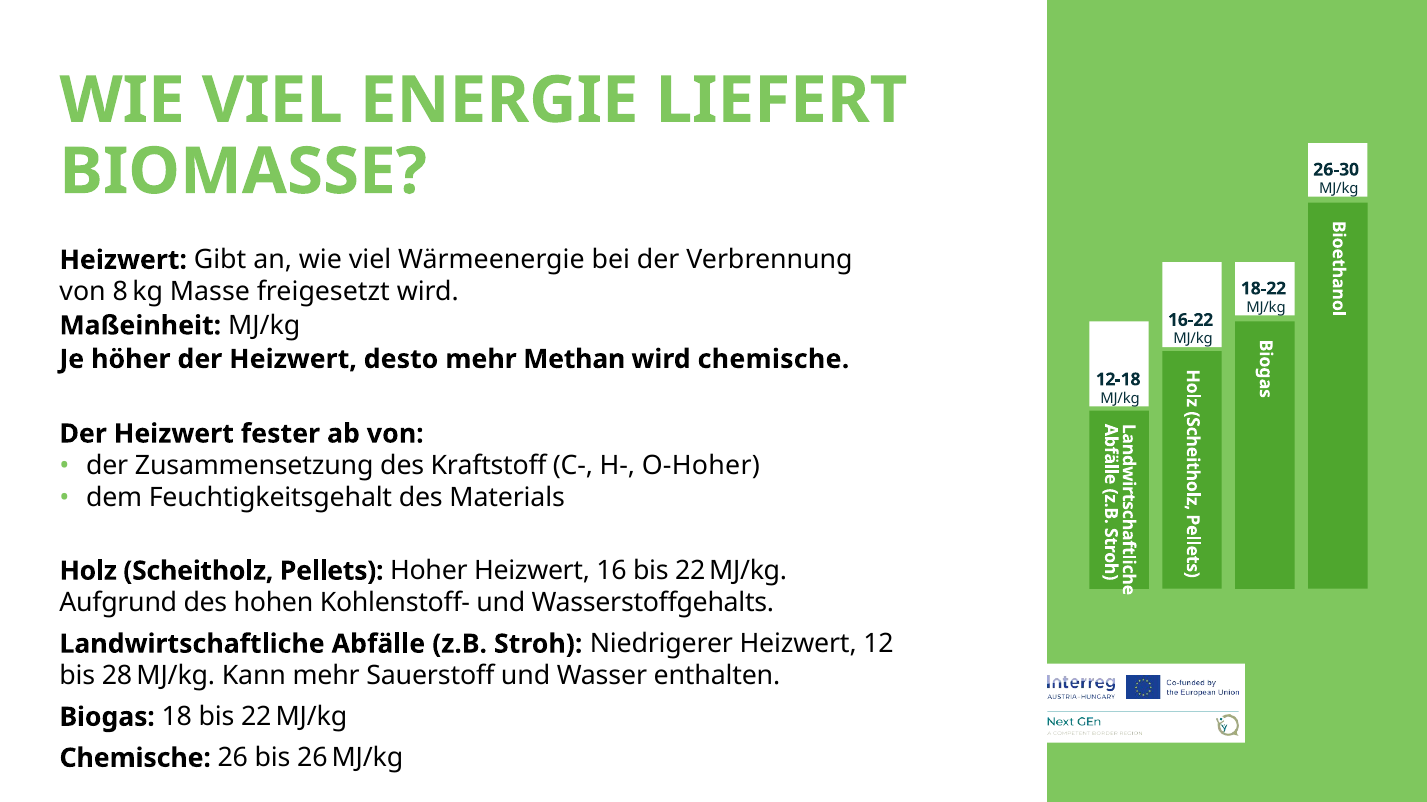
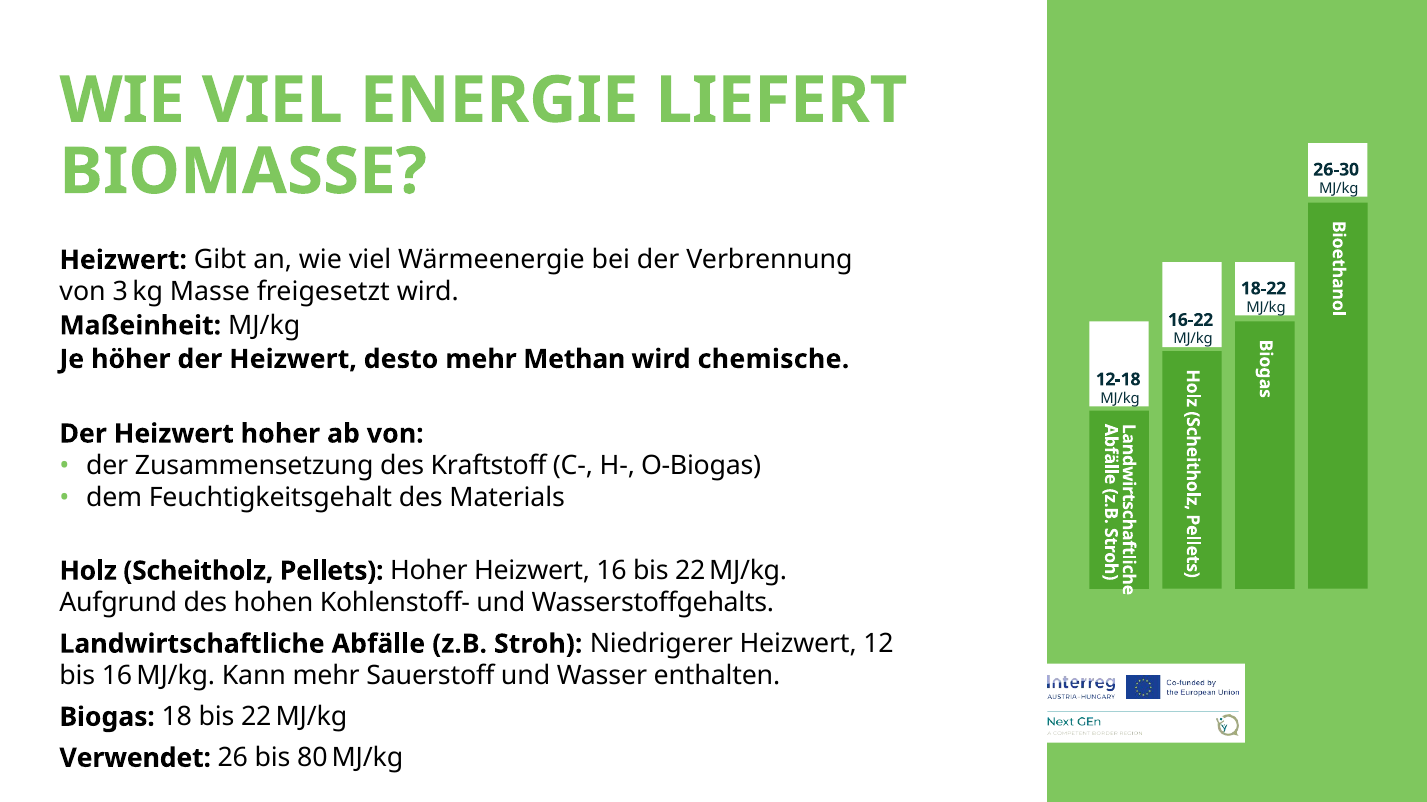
8: 8 -> 3
Heizwert fester: fester -> hoher
O-Hoher: O-Hoher -> O-Biogas
bis 28: 28 -> 16
Chemische at (135, 759): Chemische -> Verwendet
bis 26: 26 -> 80
